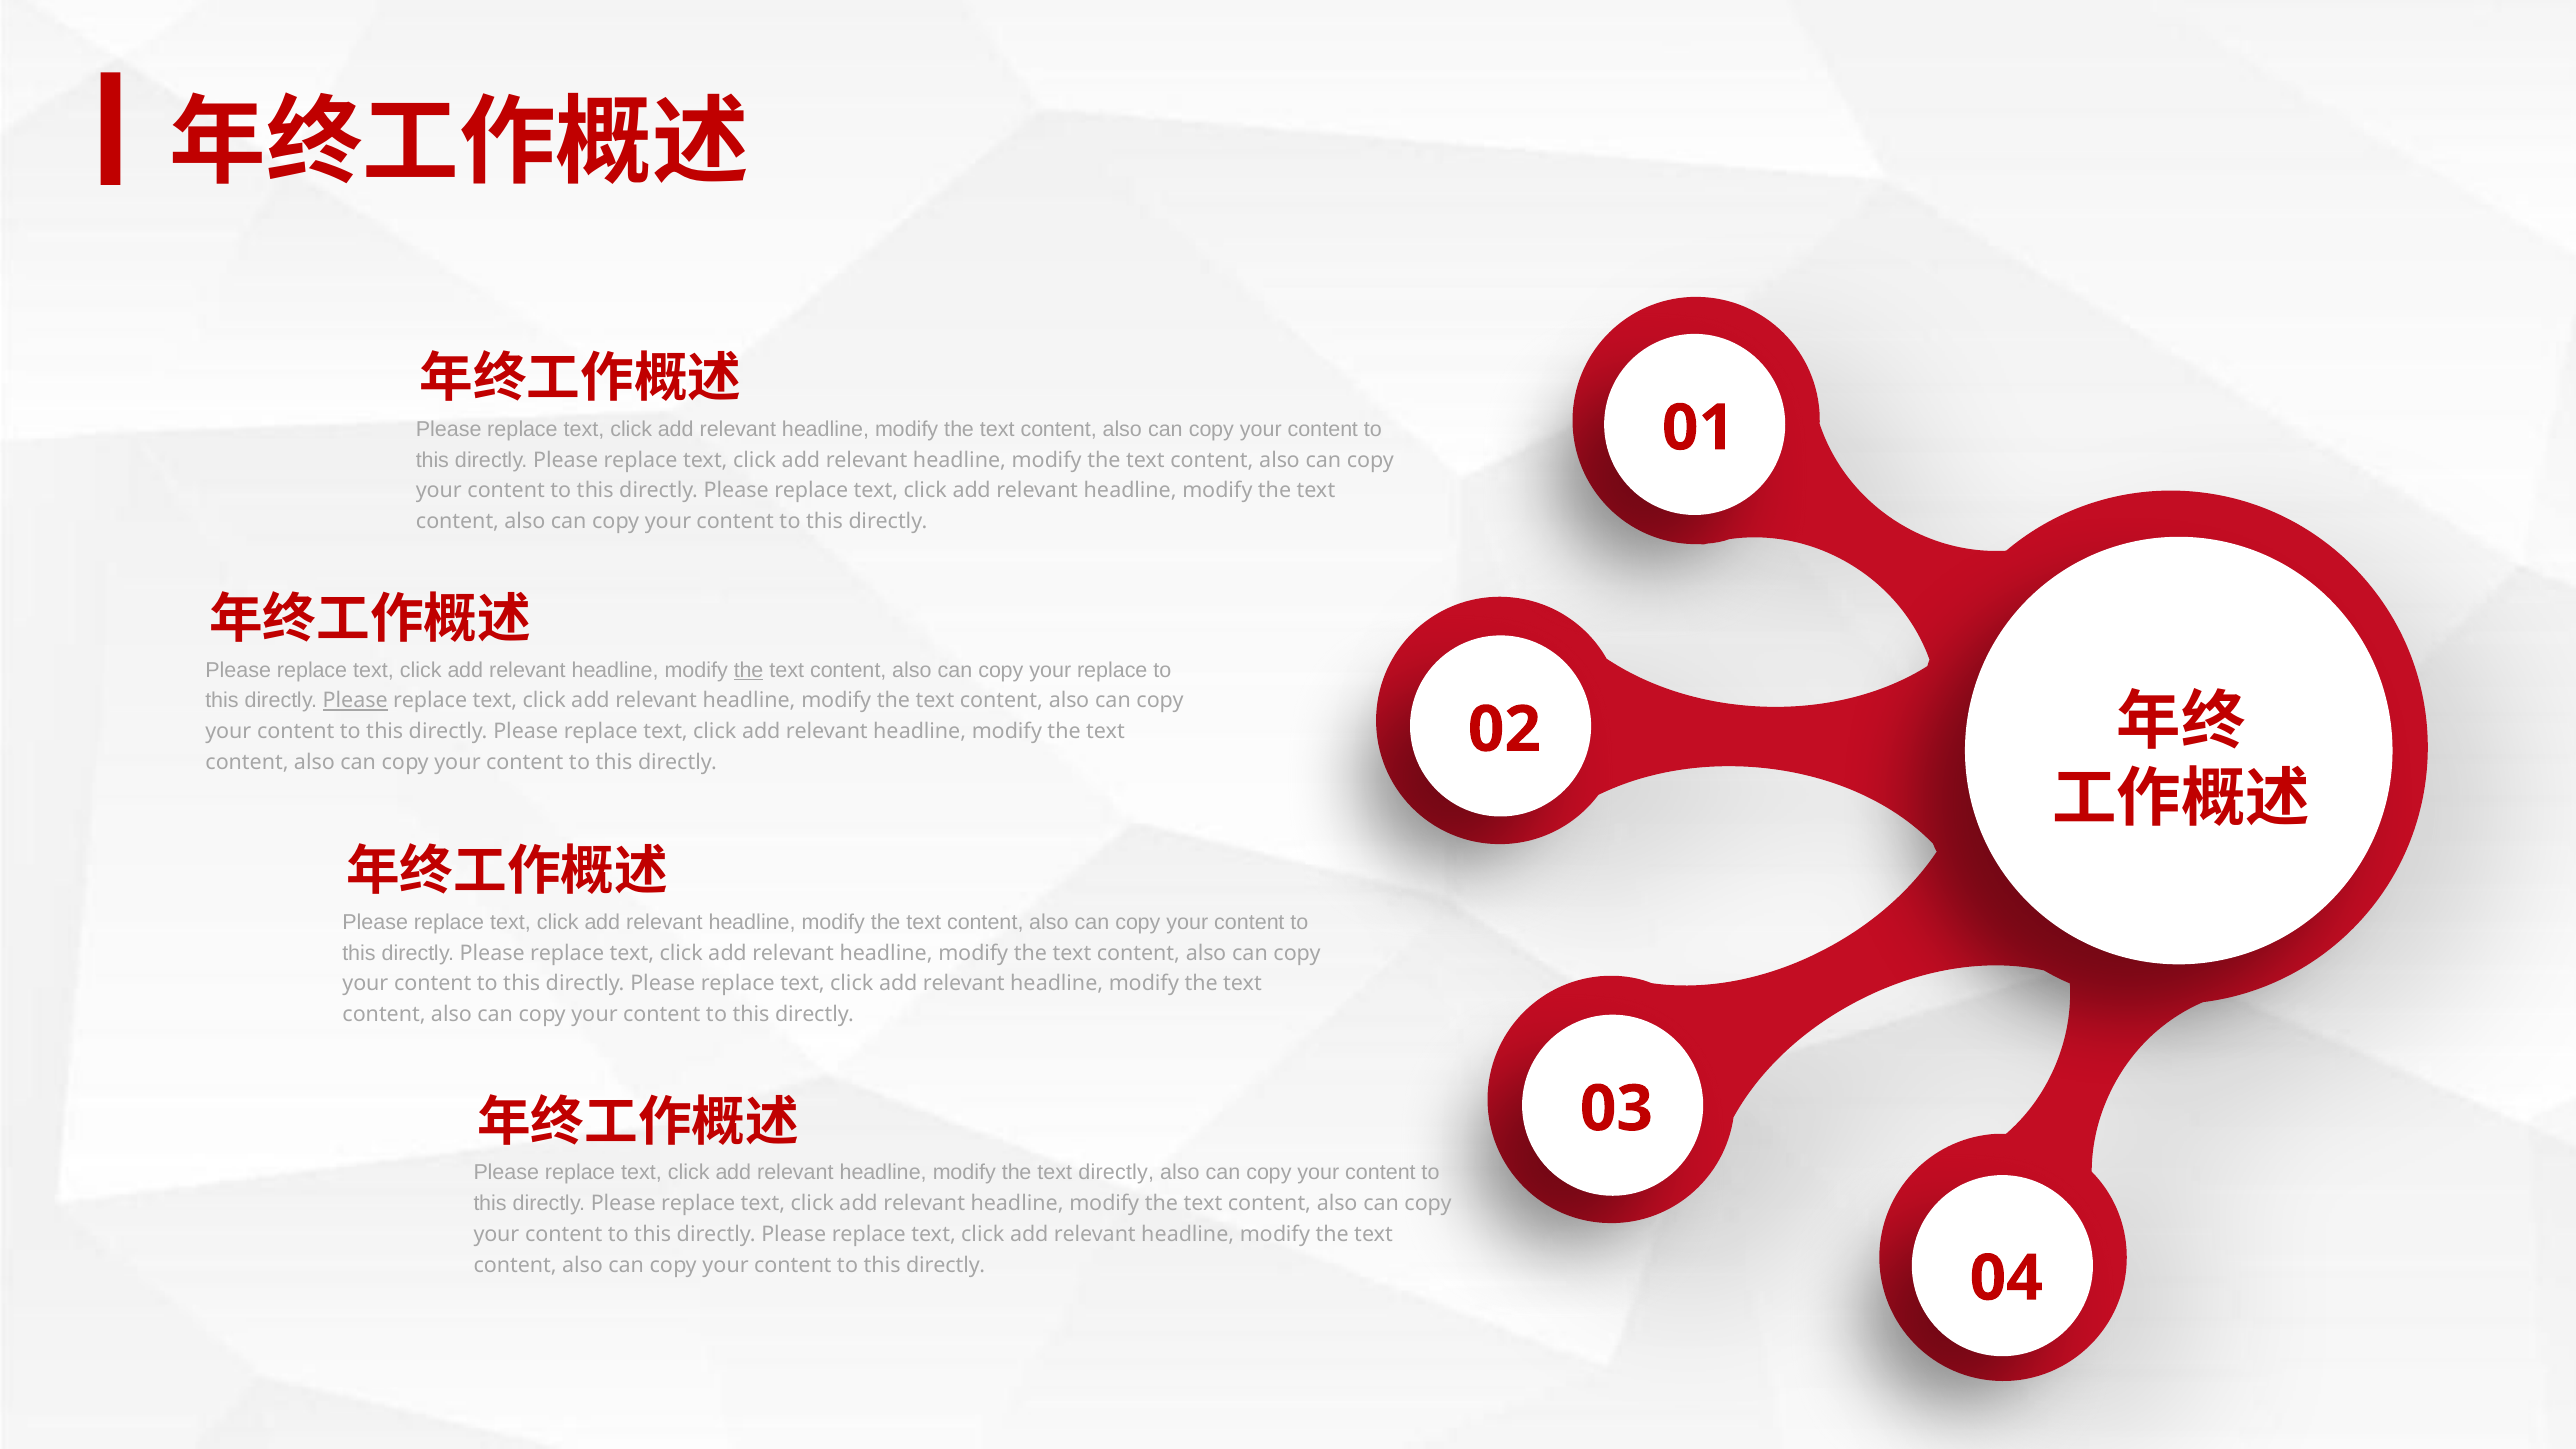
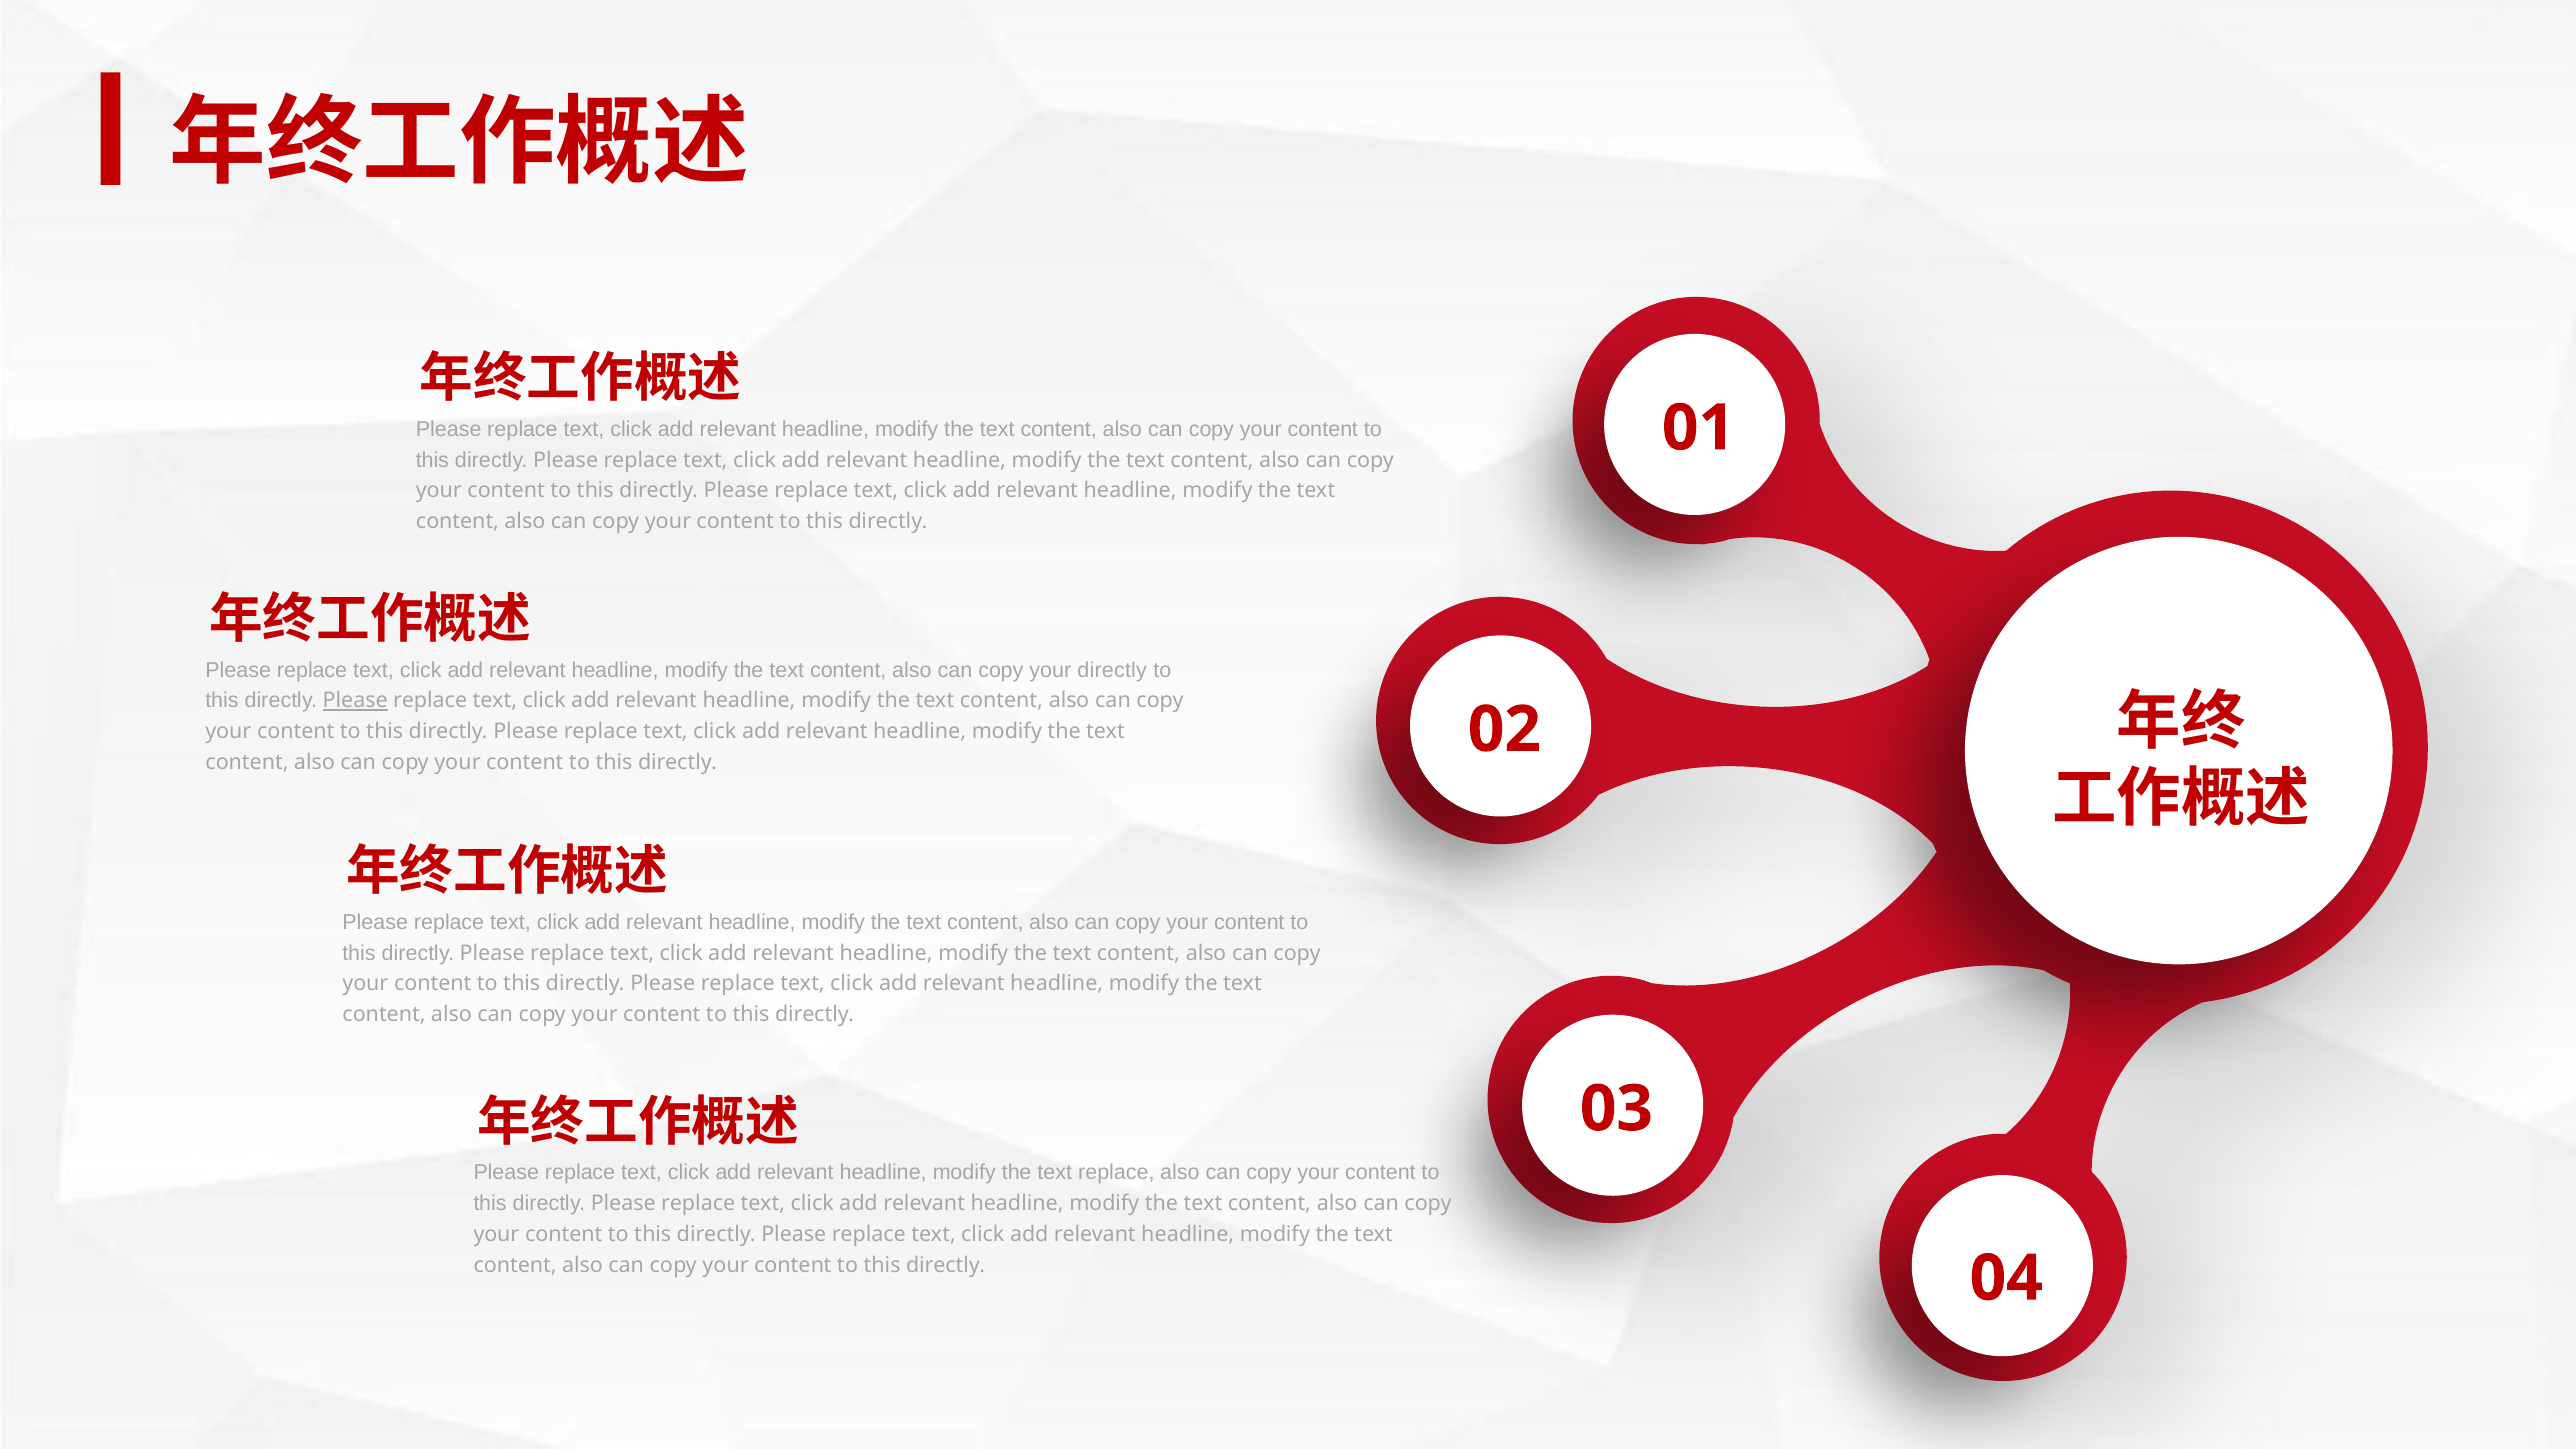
the at (749, 670) underline: present -> none
your replace: replace -> directly
text directly: directly -> replace
